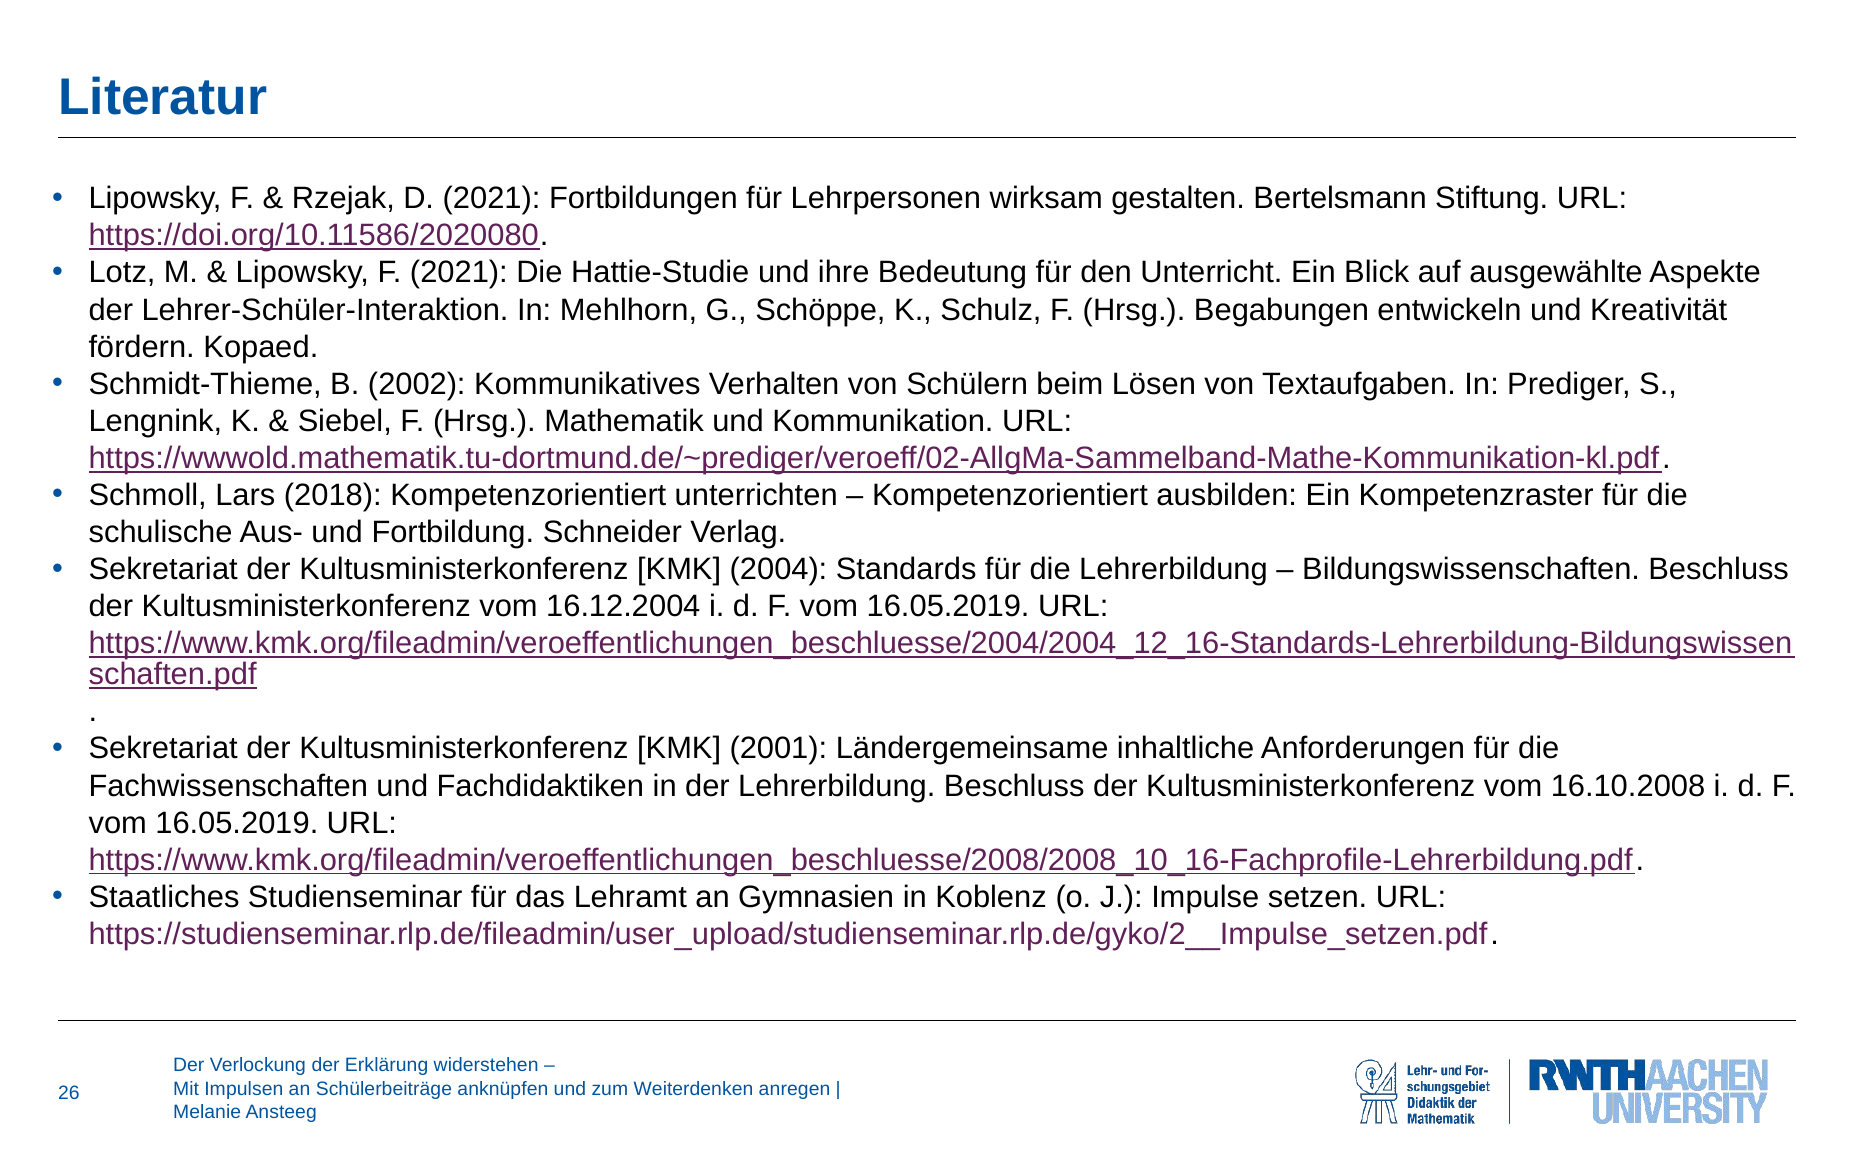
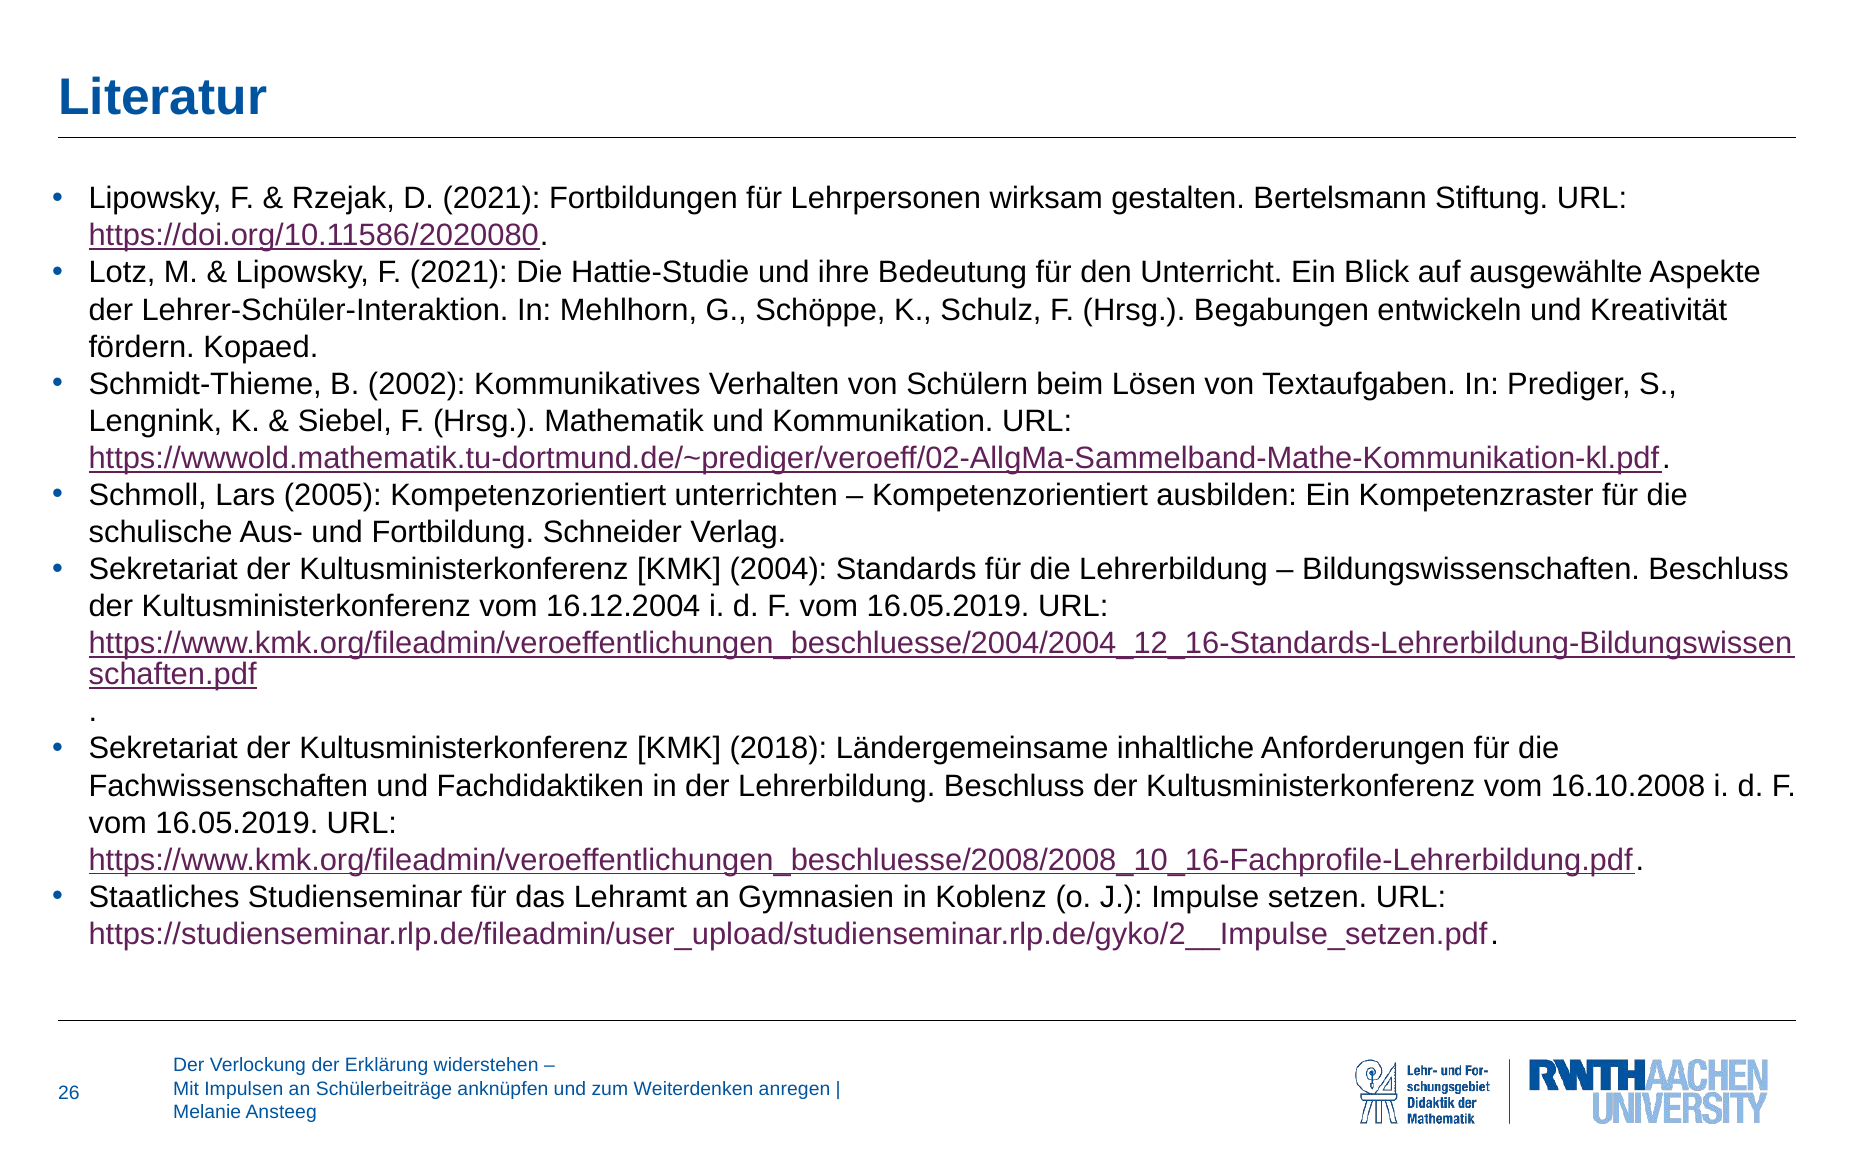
2018: 2018 -> 2005
2001: 2001 -> 2018
